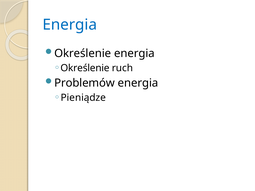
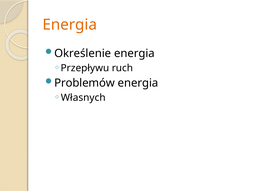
Energia at (70, 25) colour: blue -> orange
Określenie at (85, 68): Określenie -> Przepływu
Pieniądze: Pieniądze -> Własnych
